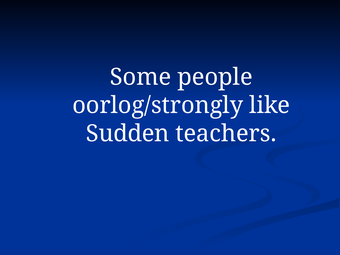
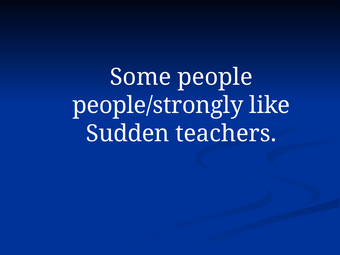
oorlog/strongly: oorlog/strongly -> people/strongly
